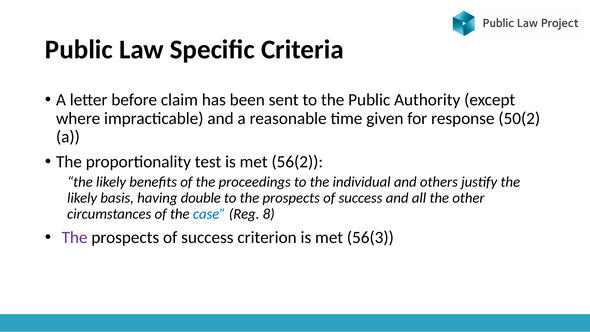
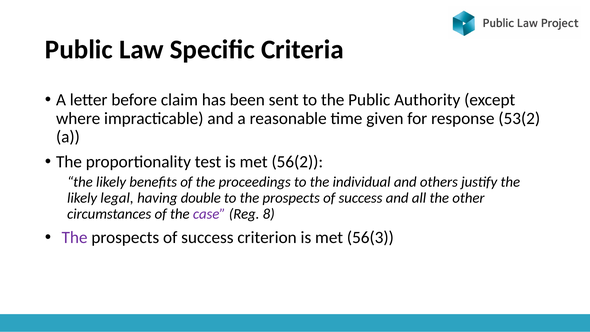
50(2: 50(2 -> 53(2
basis: basis -> legal
case colour: blue -> purple
